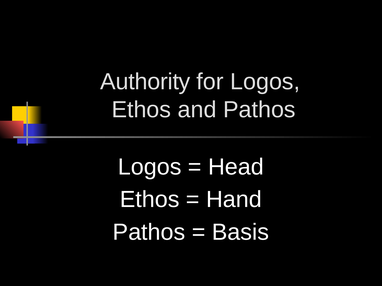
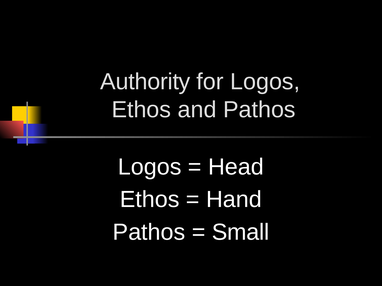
Basis: Basis -> Small
